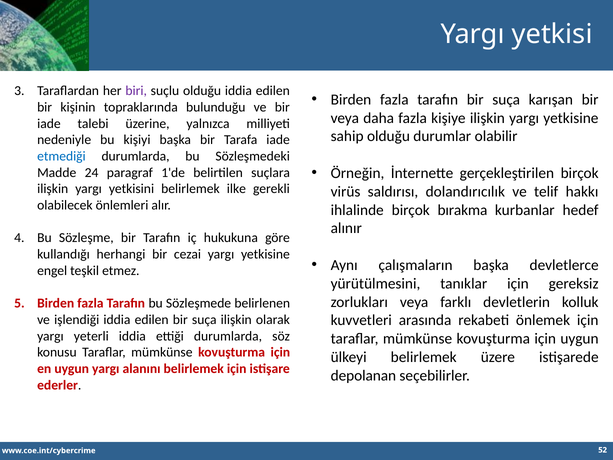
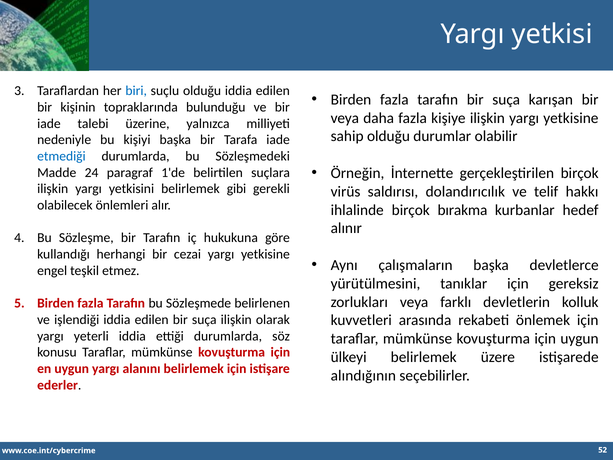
biri colour: purple -> blue
ilke: ilke -> gibi
depolanan: depolanan -> alındığının
